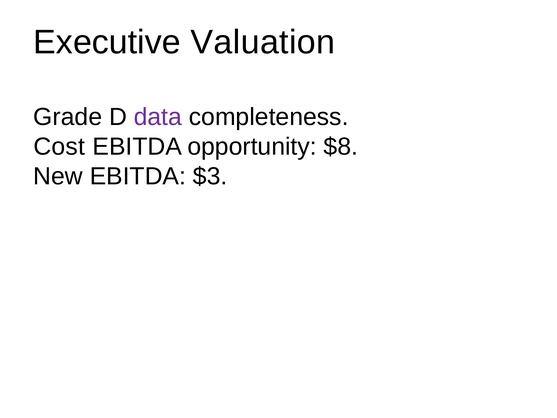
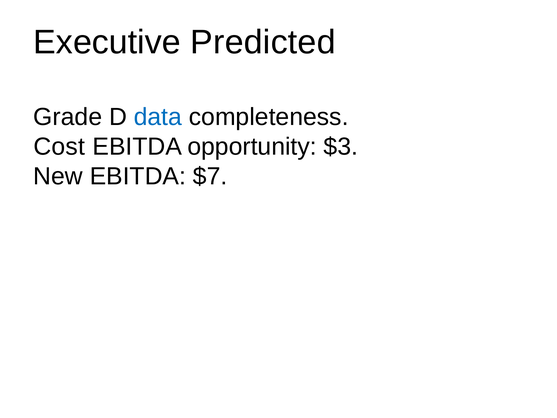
Valuation: Valuation -> Predicted
data colour: purple -> blue
$8: $8 -> $3
$3: $3 -> $7
